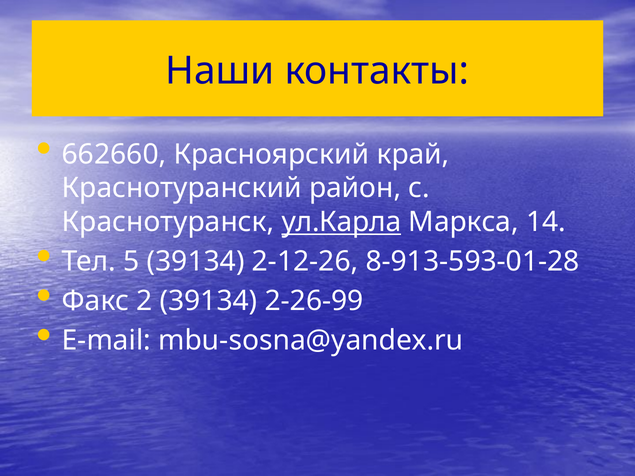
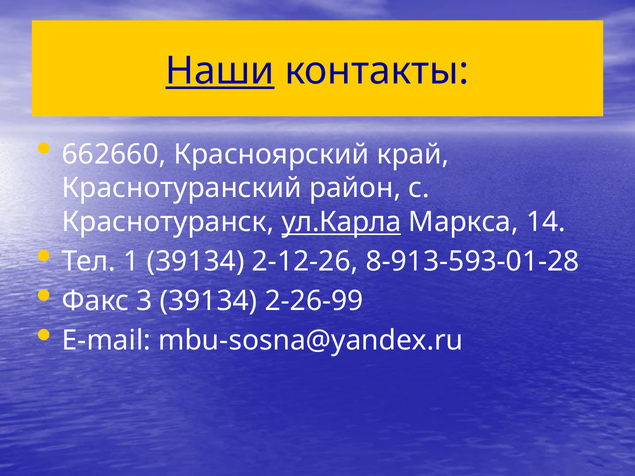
Наши underline: none -> present
5: 5 -> 1
2: 2 -> 3
